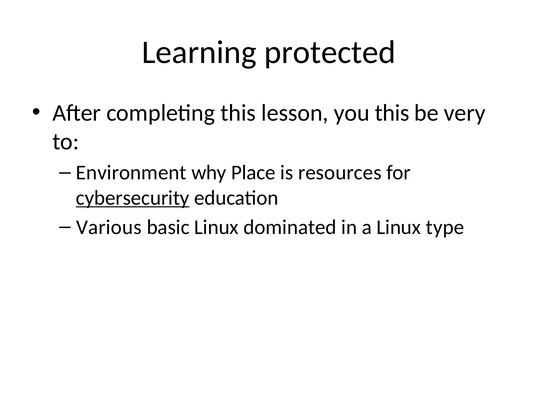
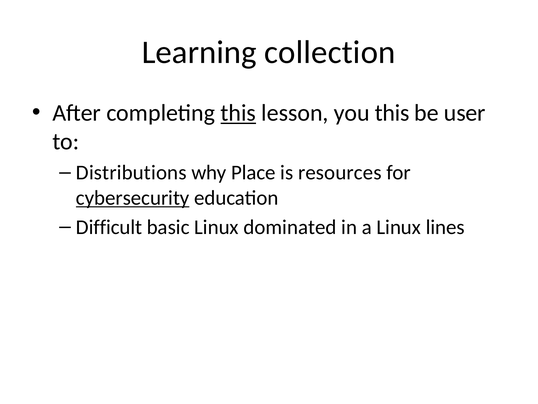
protected: protected -> collection
this at (238, 113) underline: none -> present
very: very -> user
Environment: Environment -> Distributions
Various: Various -> Difficult
type: type -> lines
